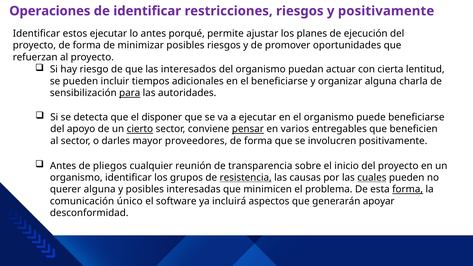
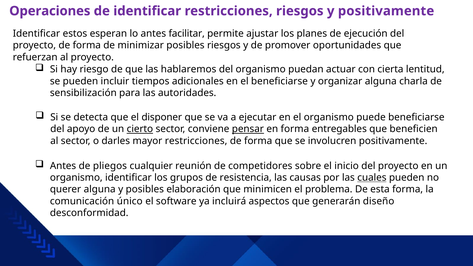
estos ejecutar: ejecutar -> esperan
porqué: porqué -> facilitar
interesados: interesados -> hablaremos
para underline: present -> none
en varios: varios -> forma
mayor proveedores: proveedores -> restricciones
transparencia: transparencia -> competidores
resistencia underline: present -> none
interesadas: interesadas -> elaboración
forma at (408, 189) underline: present -> none
apoyar: apoyar -> diseño
